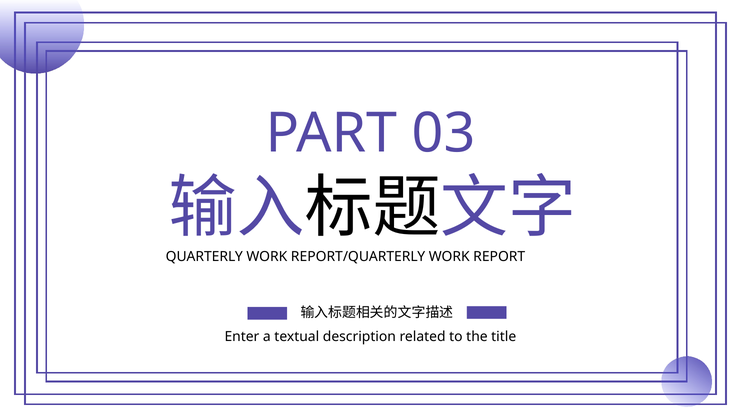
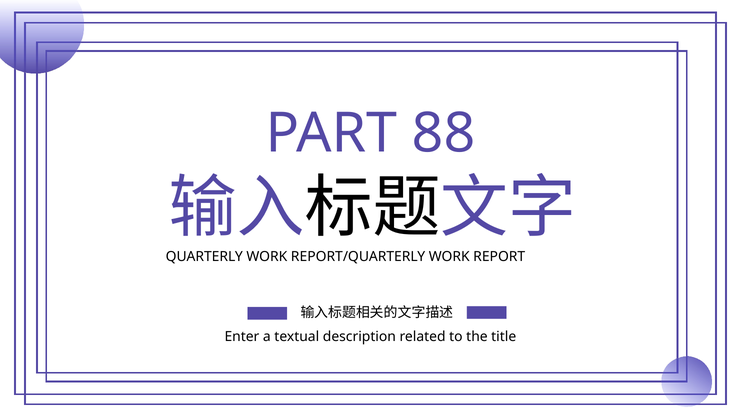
03: 03 -> 88
